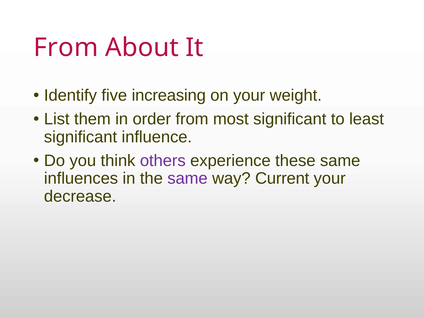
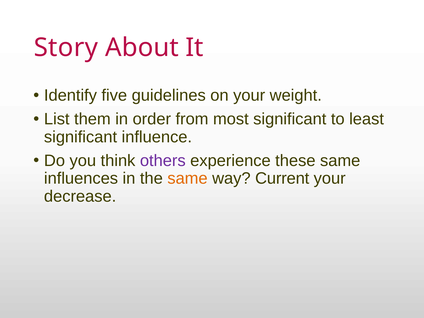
From at (66, 47): From -> Story
increasing: increasing -> guidelines
same at (188, 178) colour: purple -> orange
